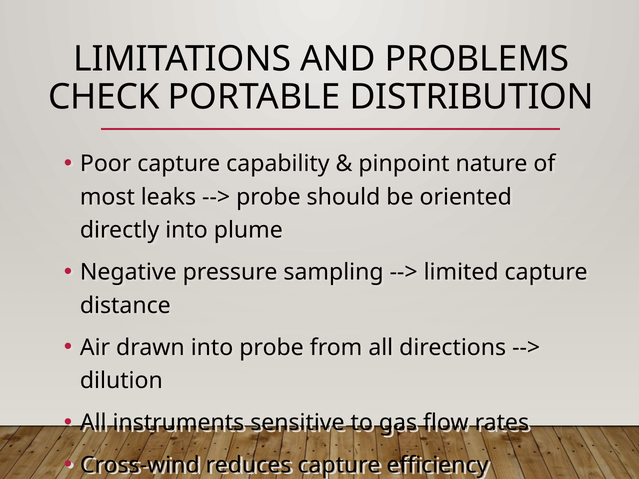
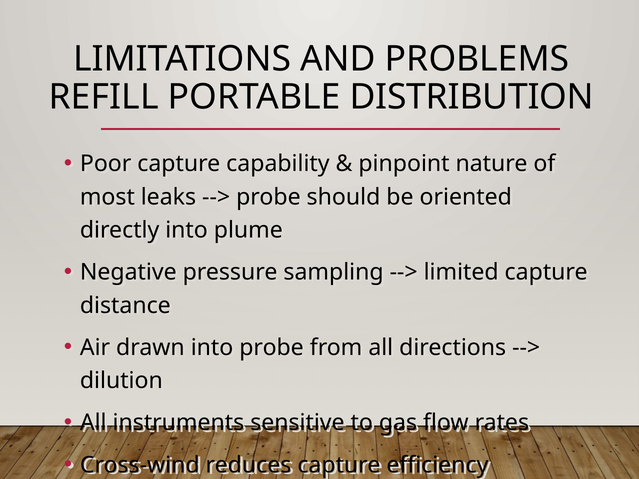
CHECK: CHECK -> REFILL
